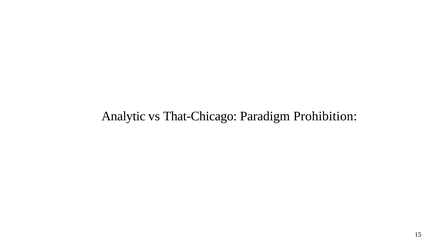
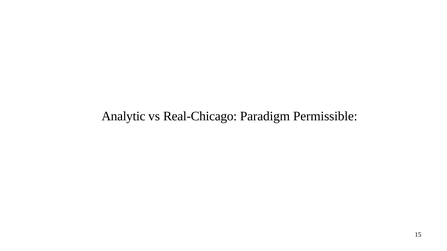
That-Chicago: That-Chicago -> Real-Chicago
Prohibition: Prohibition -> Permissible
